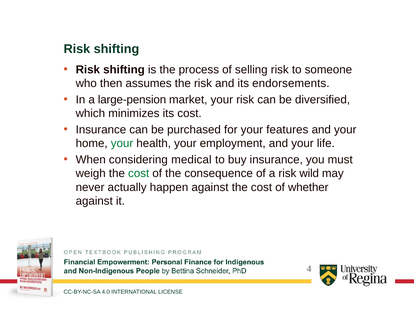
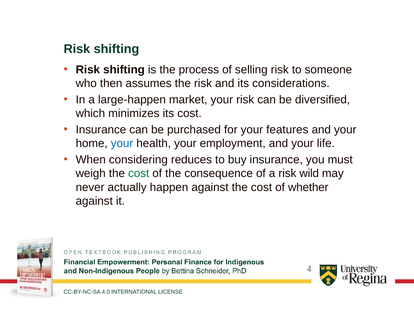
endorsements: endorsements -> considerations
large-pension: large-pension -> large-happen
your at (122, 143) colour: green -> blue
medical: medical -> reduces
